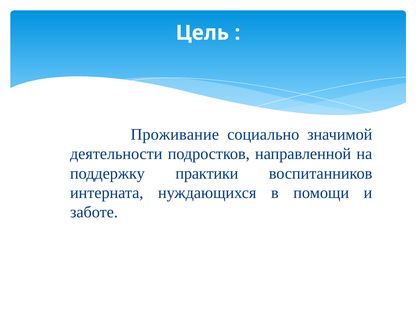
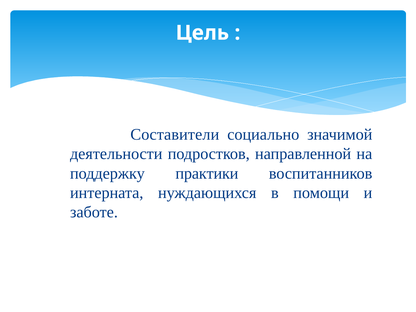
Проживание: Проживание -> Составители
